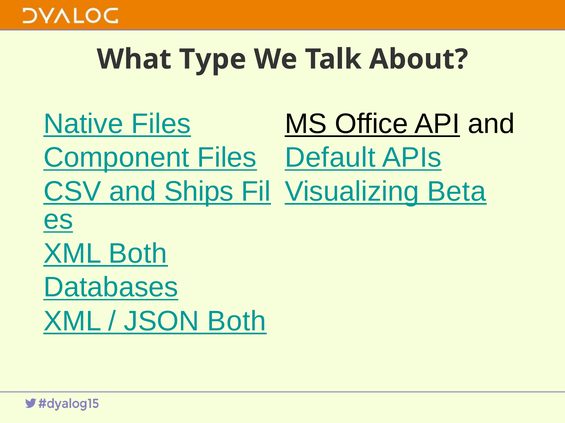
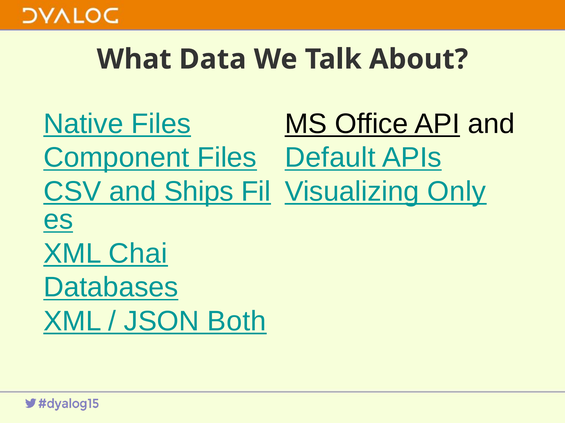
Type: Type -> Data
Beta: Beta -> Only
XML Both: Both -> Chai
